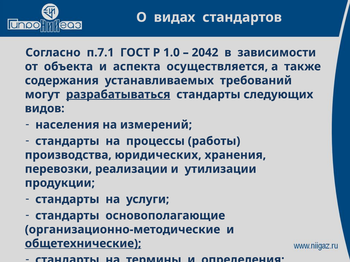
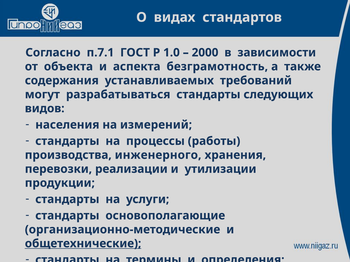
2042: 2042 -> 2000
осуществляется: осуществляется -> безграмотность
разрабатываться underline: present -> none
юридических: юридических -> инженерного
